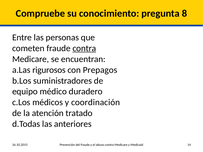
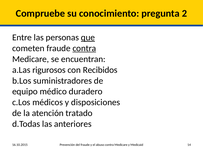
8: 8 -> 2
que underline: none -> present
Prepagos: Prepagos -> Recibidos
coordinación: coordinación -> disposiciones
